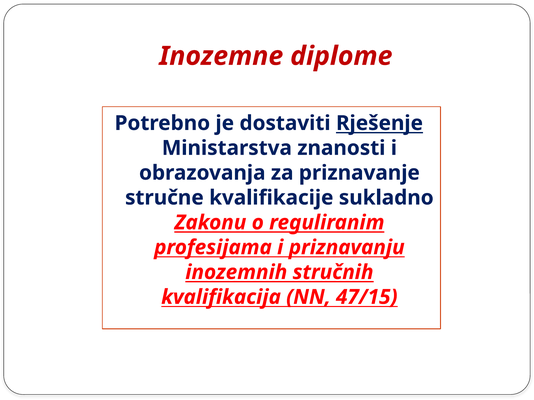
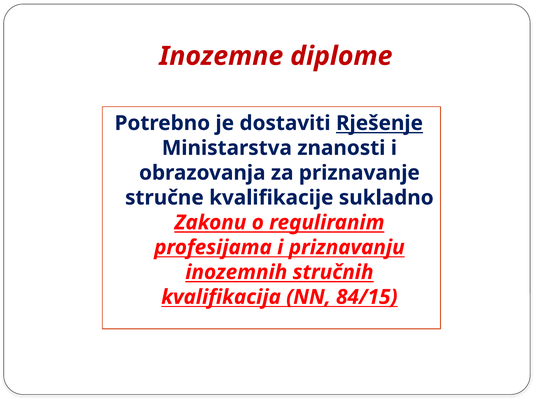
47/15: 47/15 -> 84/15
